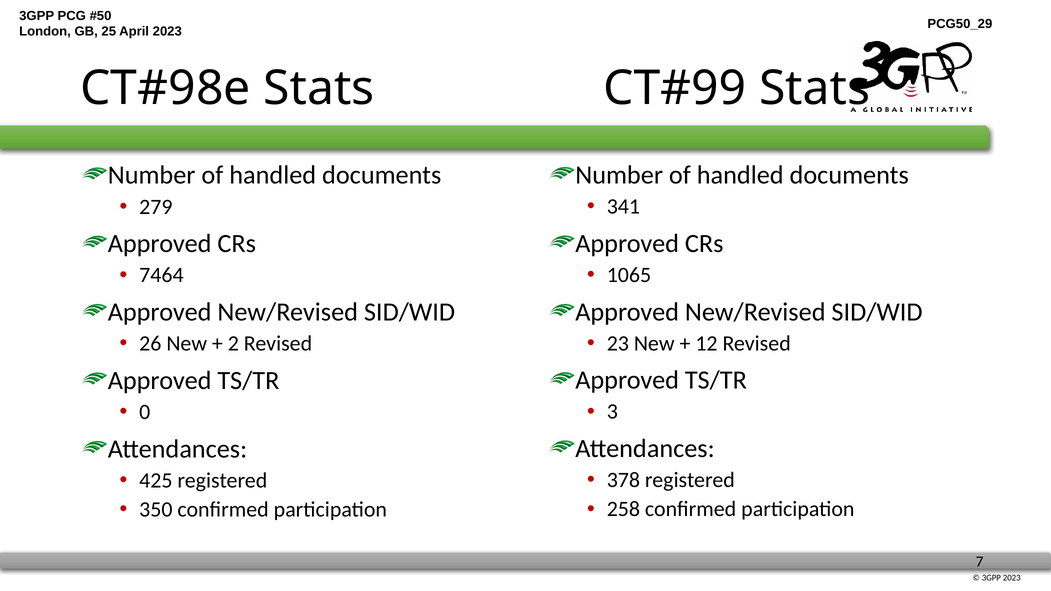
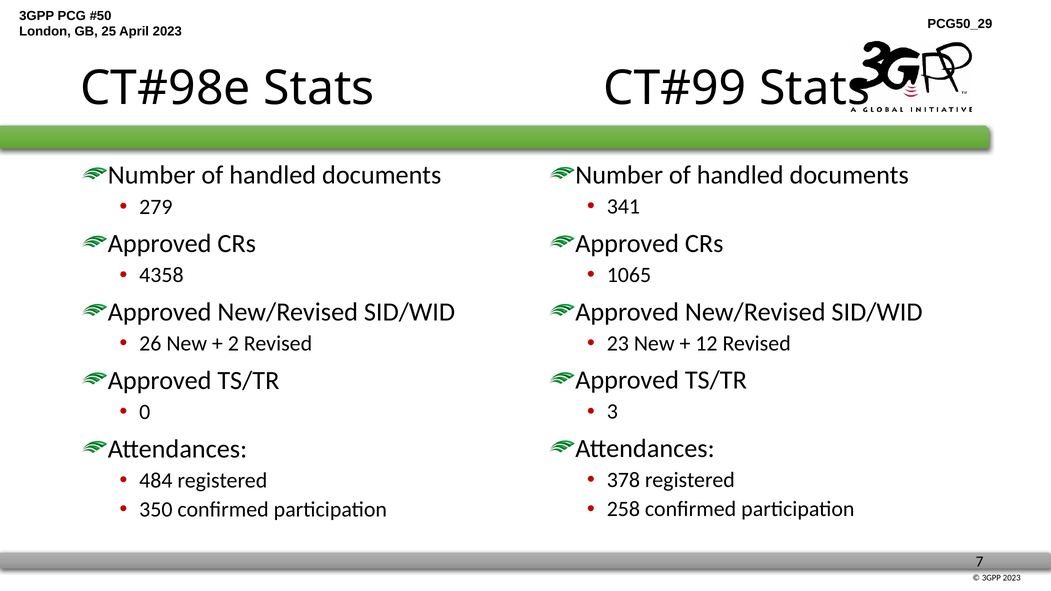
7464: 7464 -> 4358
425: 425 -> 484
